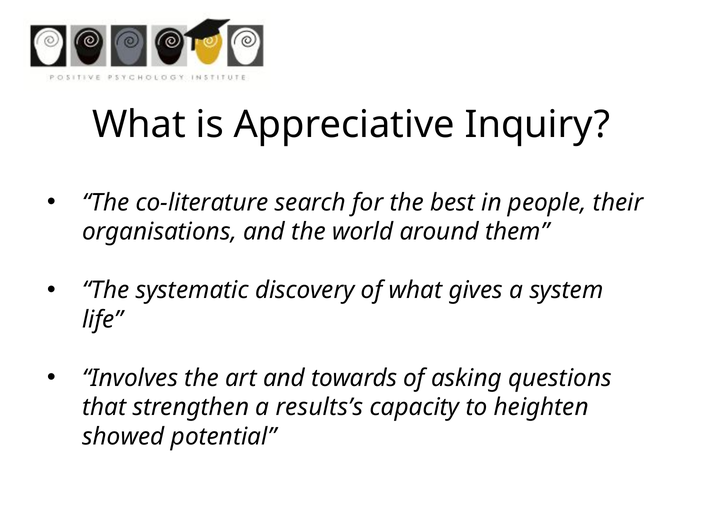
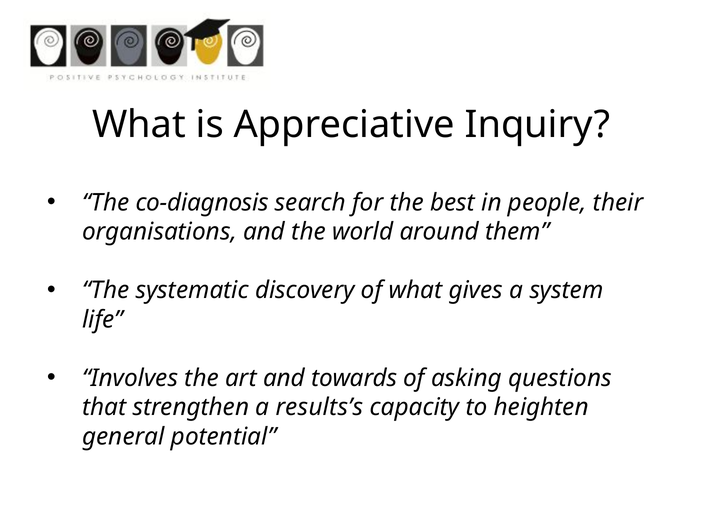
co-literature: co-literature -> co-diagnosis
showed: showed -> general
